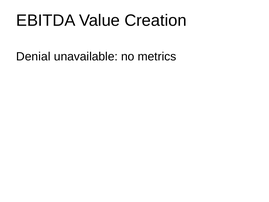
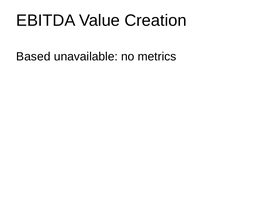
Denial: Denial -> Based
